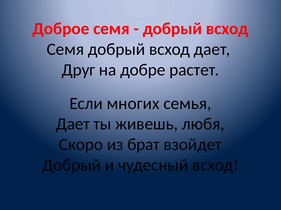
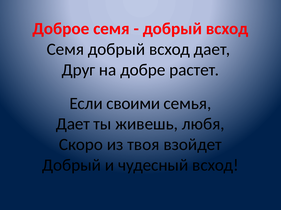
многих: многих -> своими
брат: брат -> твоя
